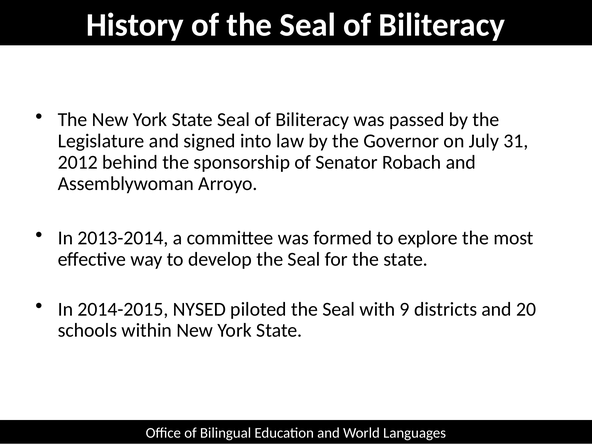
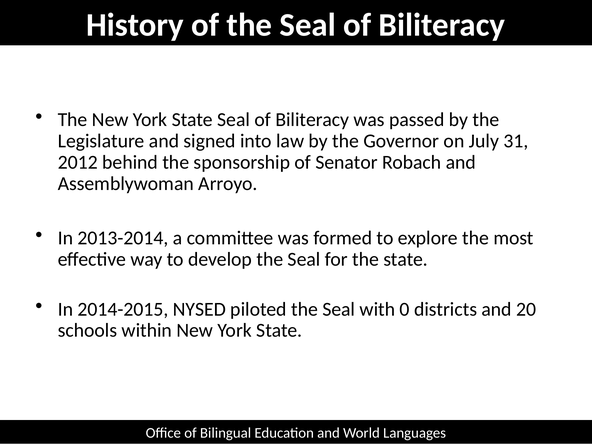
9: 9 -> 0
